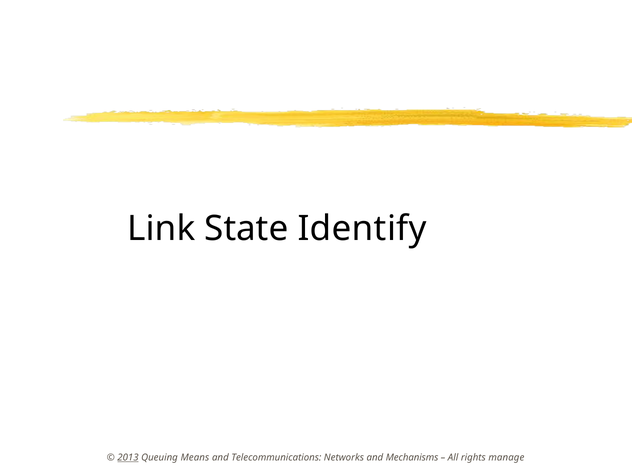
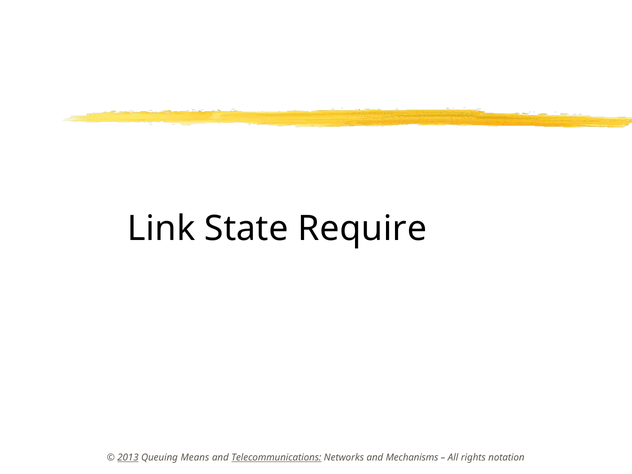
Identify: Identify -> Require
Telecommunications underline: none -> present
manage: manage -> notation
